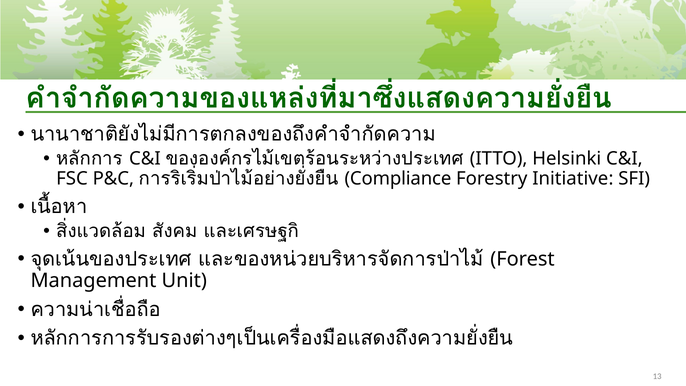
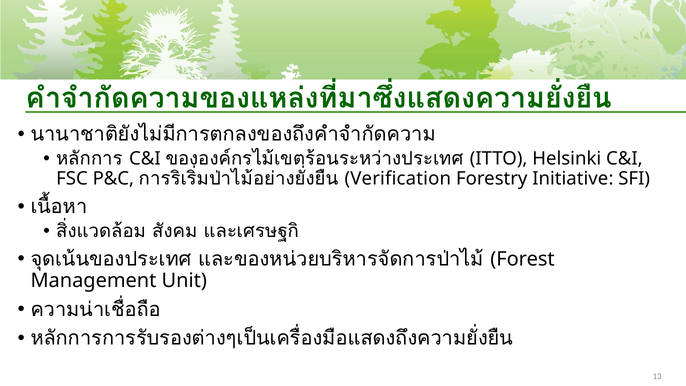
Compliance: Compliance -> Verification
